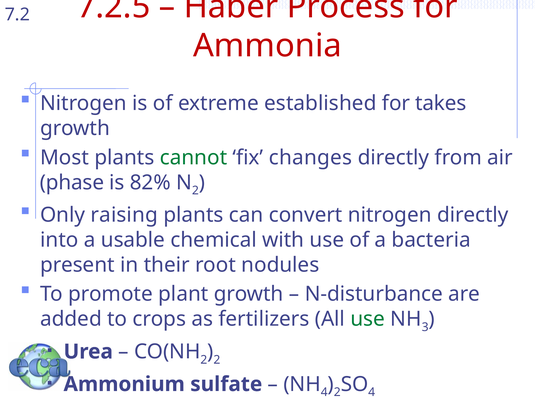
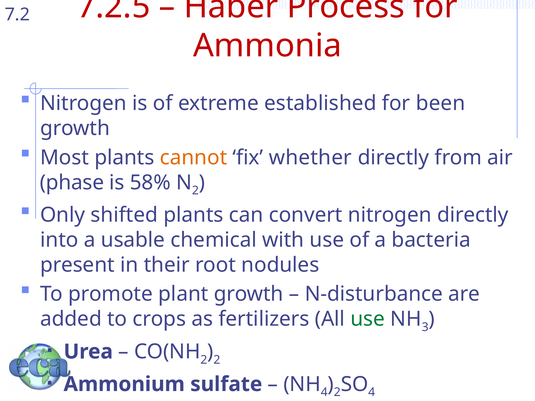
takes: takes -> been
cannot colour: green -> orange
changes: changes -> whether
82%: 82% -> 58%
raising: raising -> shifted
